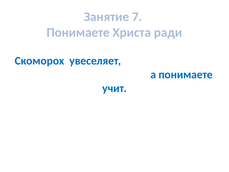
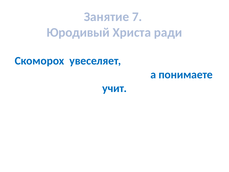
Понимаете at (78, 32): Понимаете -> Юродивый
